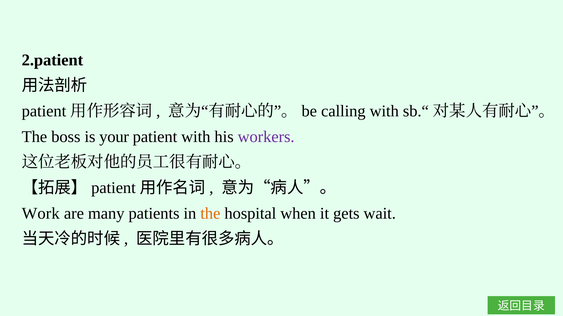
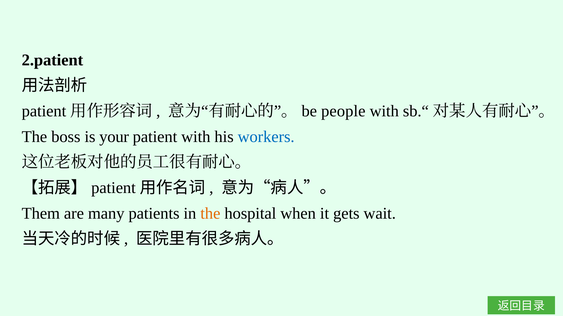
calling: calling -> people
workers colour: purple -> blue
Work: Work -> Them
